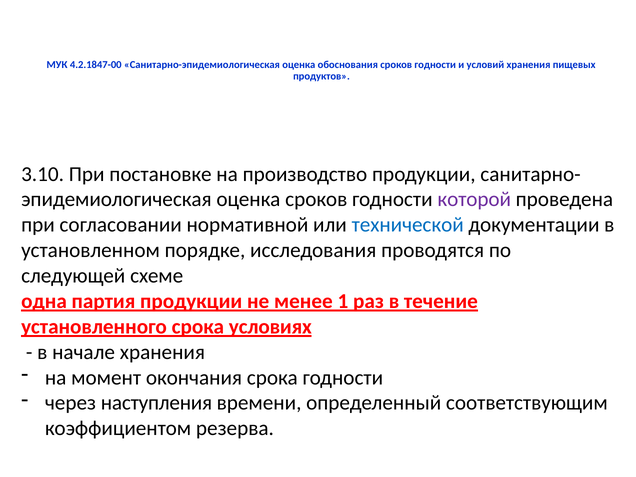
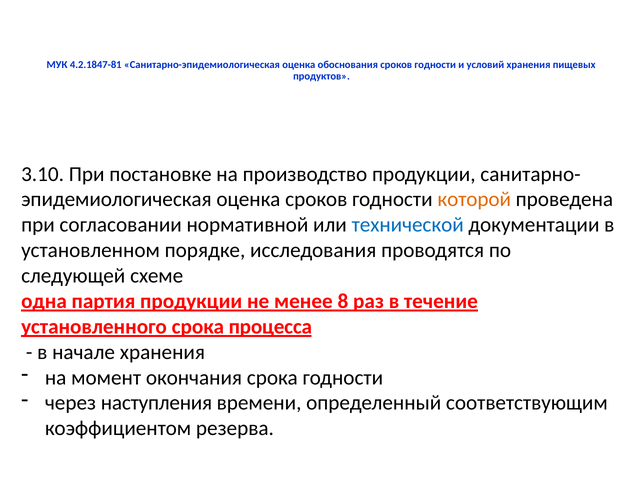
4.2.1847-00: 4.2.1847-00 -> 4.2.1847-81
которой colour: purple -> orange
1: 1 -> 8
условиях: условиях -> процесса
